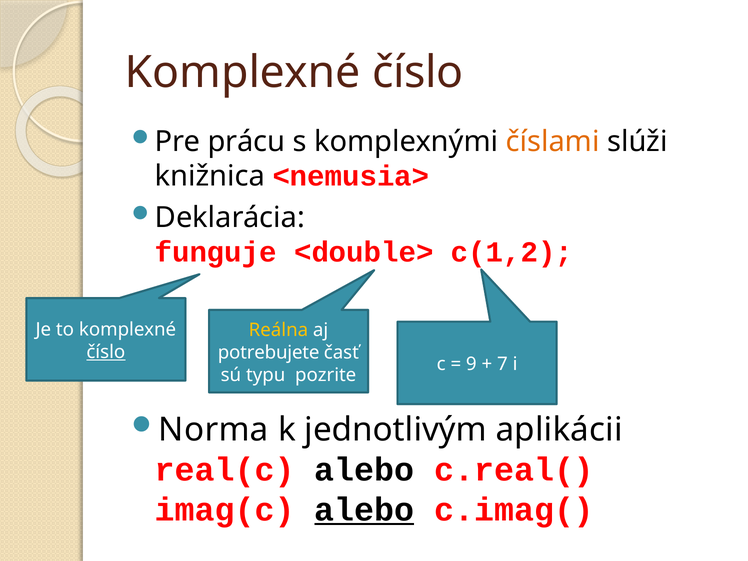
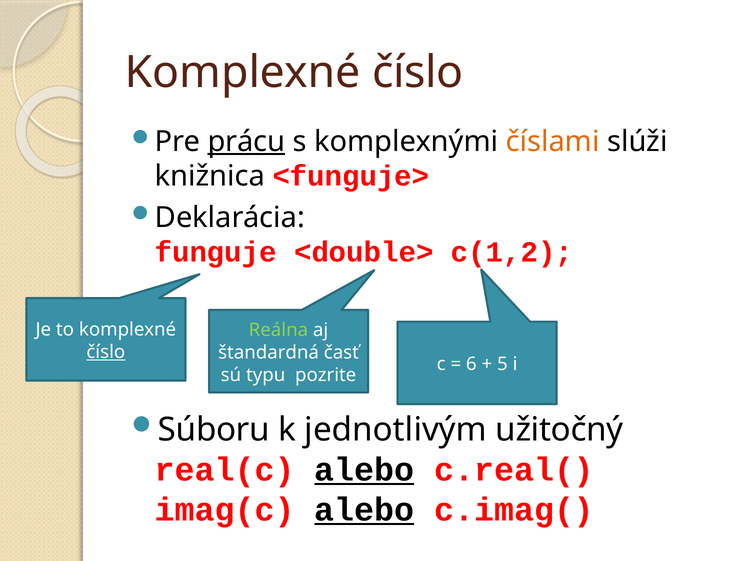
prácu underline: none -> present
<nemusia>: <nemusia> -> <funguje>
Reálna colour: yellow -> light green
potrebujete: potrebujete -> štandardná
9: 9 -> 6
7: 7 -> 5
Norma: Norma -> Súboru
aplikácii: aplikácii -> užitočný
alebo at (364, 470) underline: none -> present
